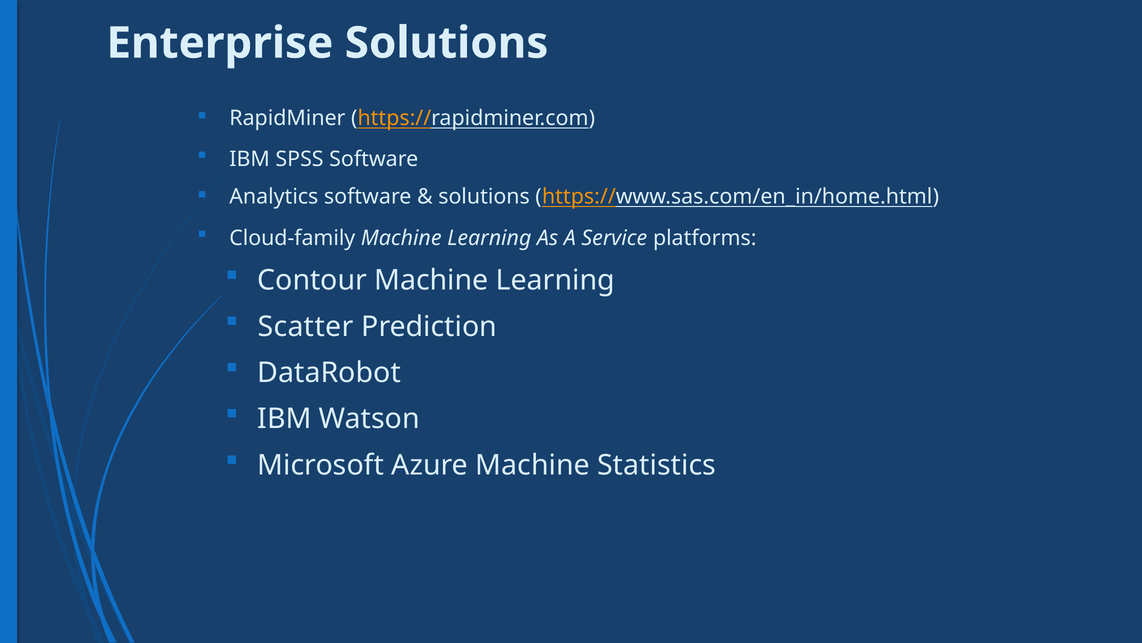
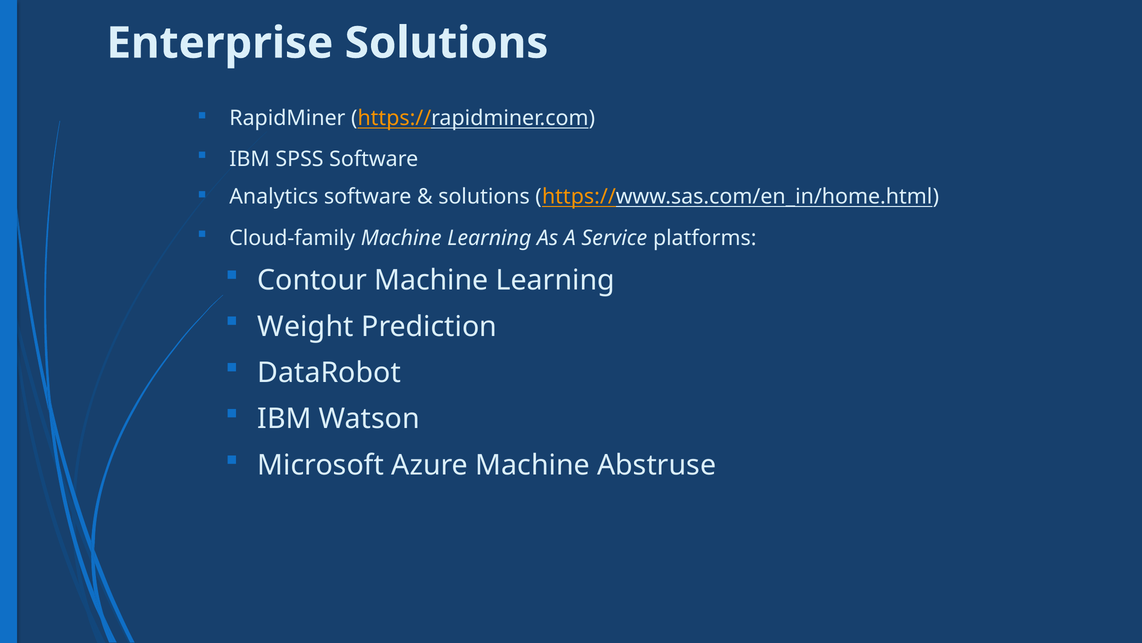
Scatter: Scatter -> Weight
Statistics: Statistics -> Abstruse
